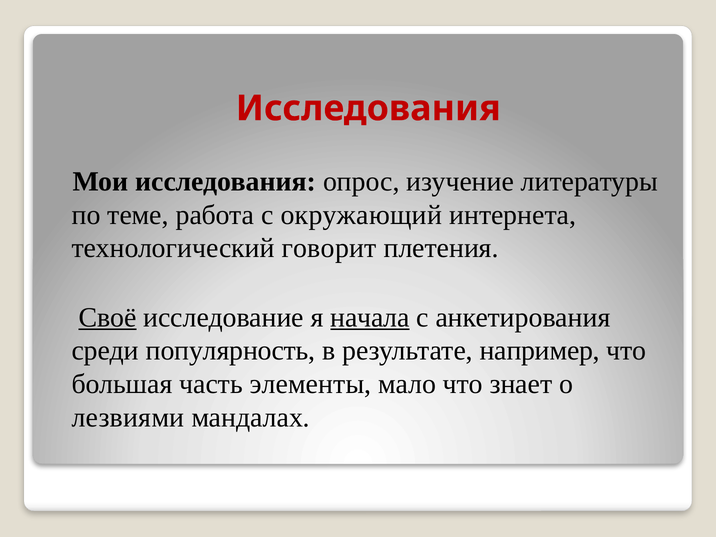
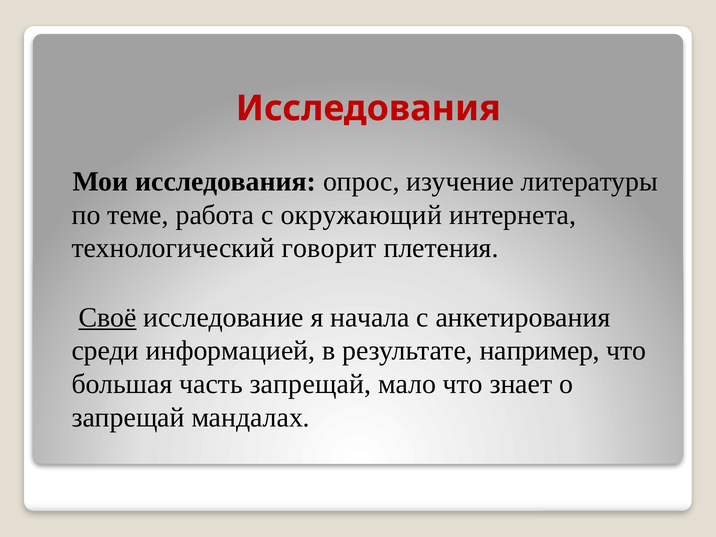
начала underline: present -> none
популярность: популярность -> информацией
часть элементы: элементы -> запрещай
лезвиями at (128, 417): лезвиями -> запрещай
